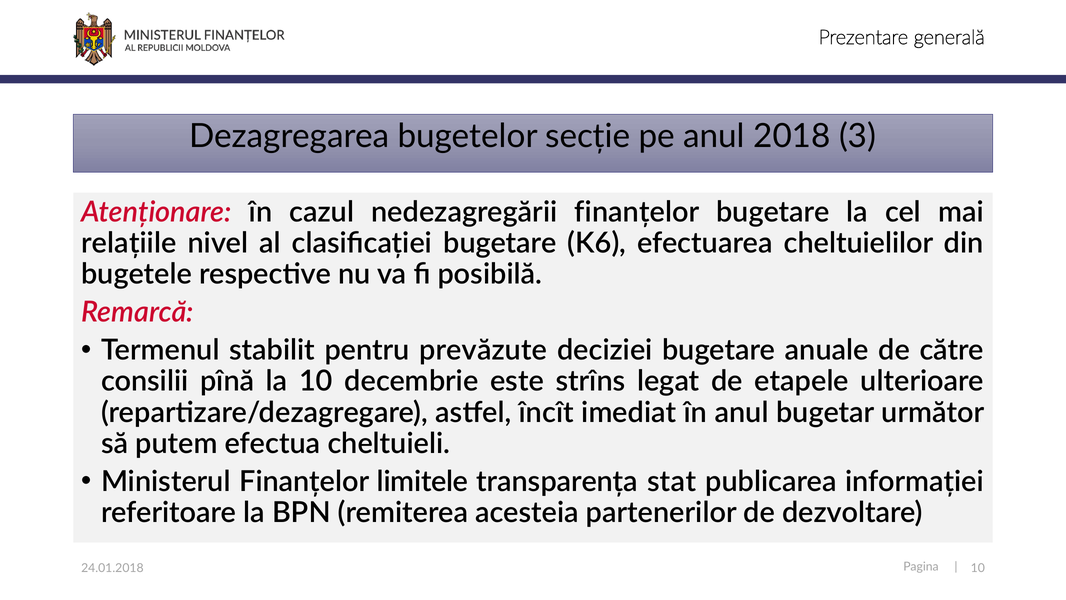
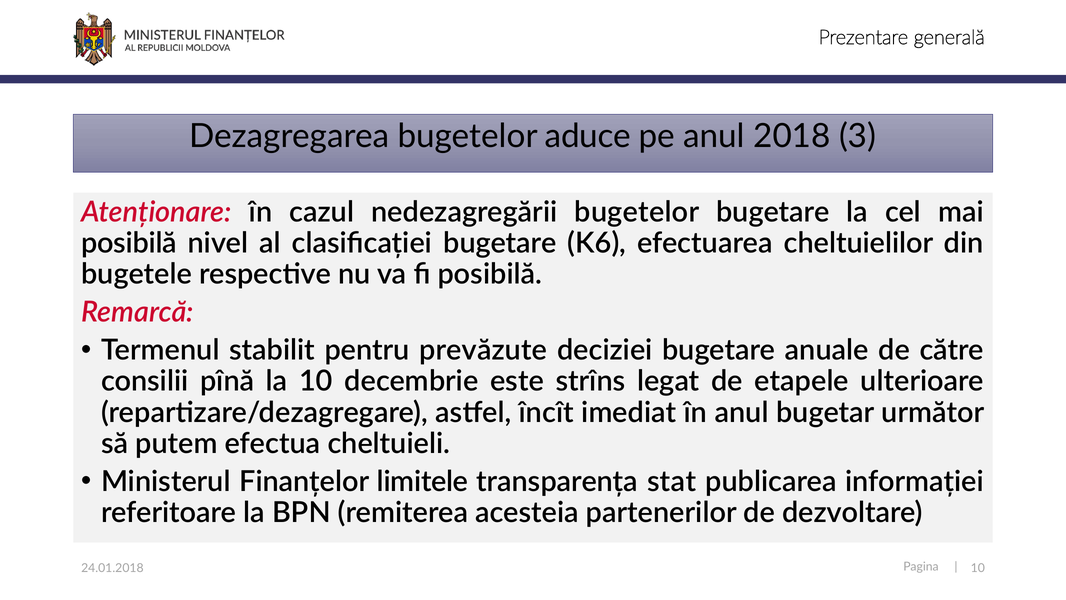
secție: secție -> aduce
nedezagregării finanțelor: finanțelor -> bugetelor
relațiile at (129, 243): relațiile -> posibilă
